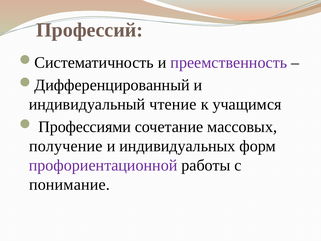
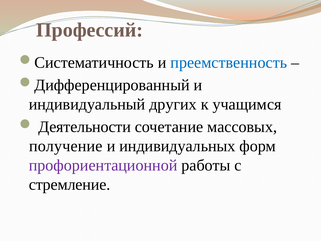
преемственность colour: purple -> blue
чтение: чтение -> других
Профессиями: Профессиями -> Деятельности
понимание: понимание -> стремление
